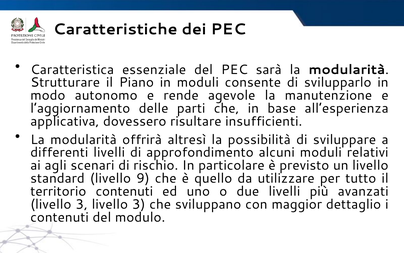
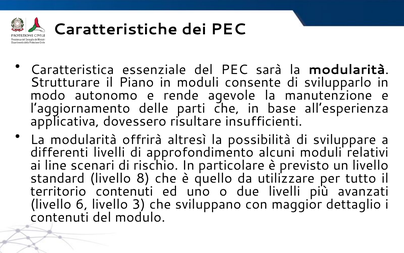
agli: agli -> line
9: 9 -> 8
3 at (82, 204): 3 -> 6
